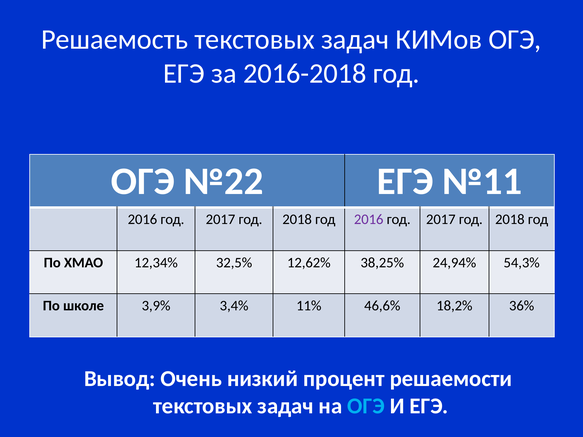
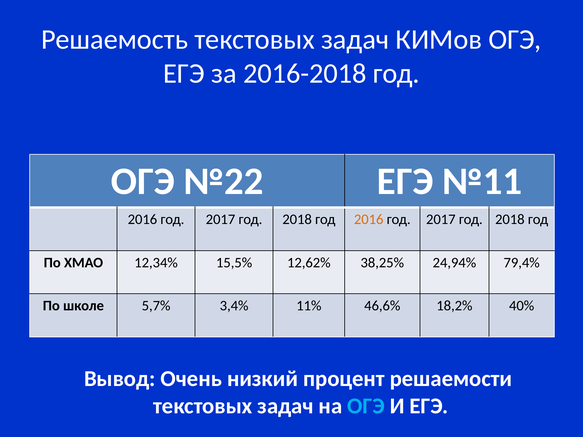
2016 at (369, 220) colour: purple -> orange
32,5%: 32,5% -> 15,5%
54,3%: 54,3% -> 79,4%
3,9%: 3,9% -> 5,7%
36%: 36% -> 40%
